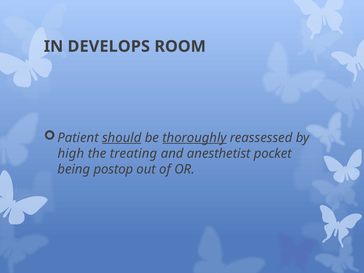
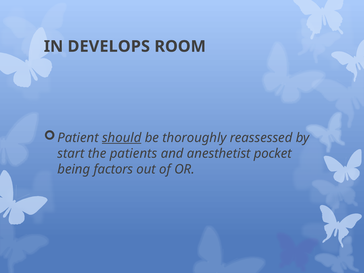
thoroughly underline: present -> none
high: high -> start
treating: treating -> patients
postop: postop -> factors
